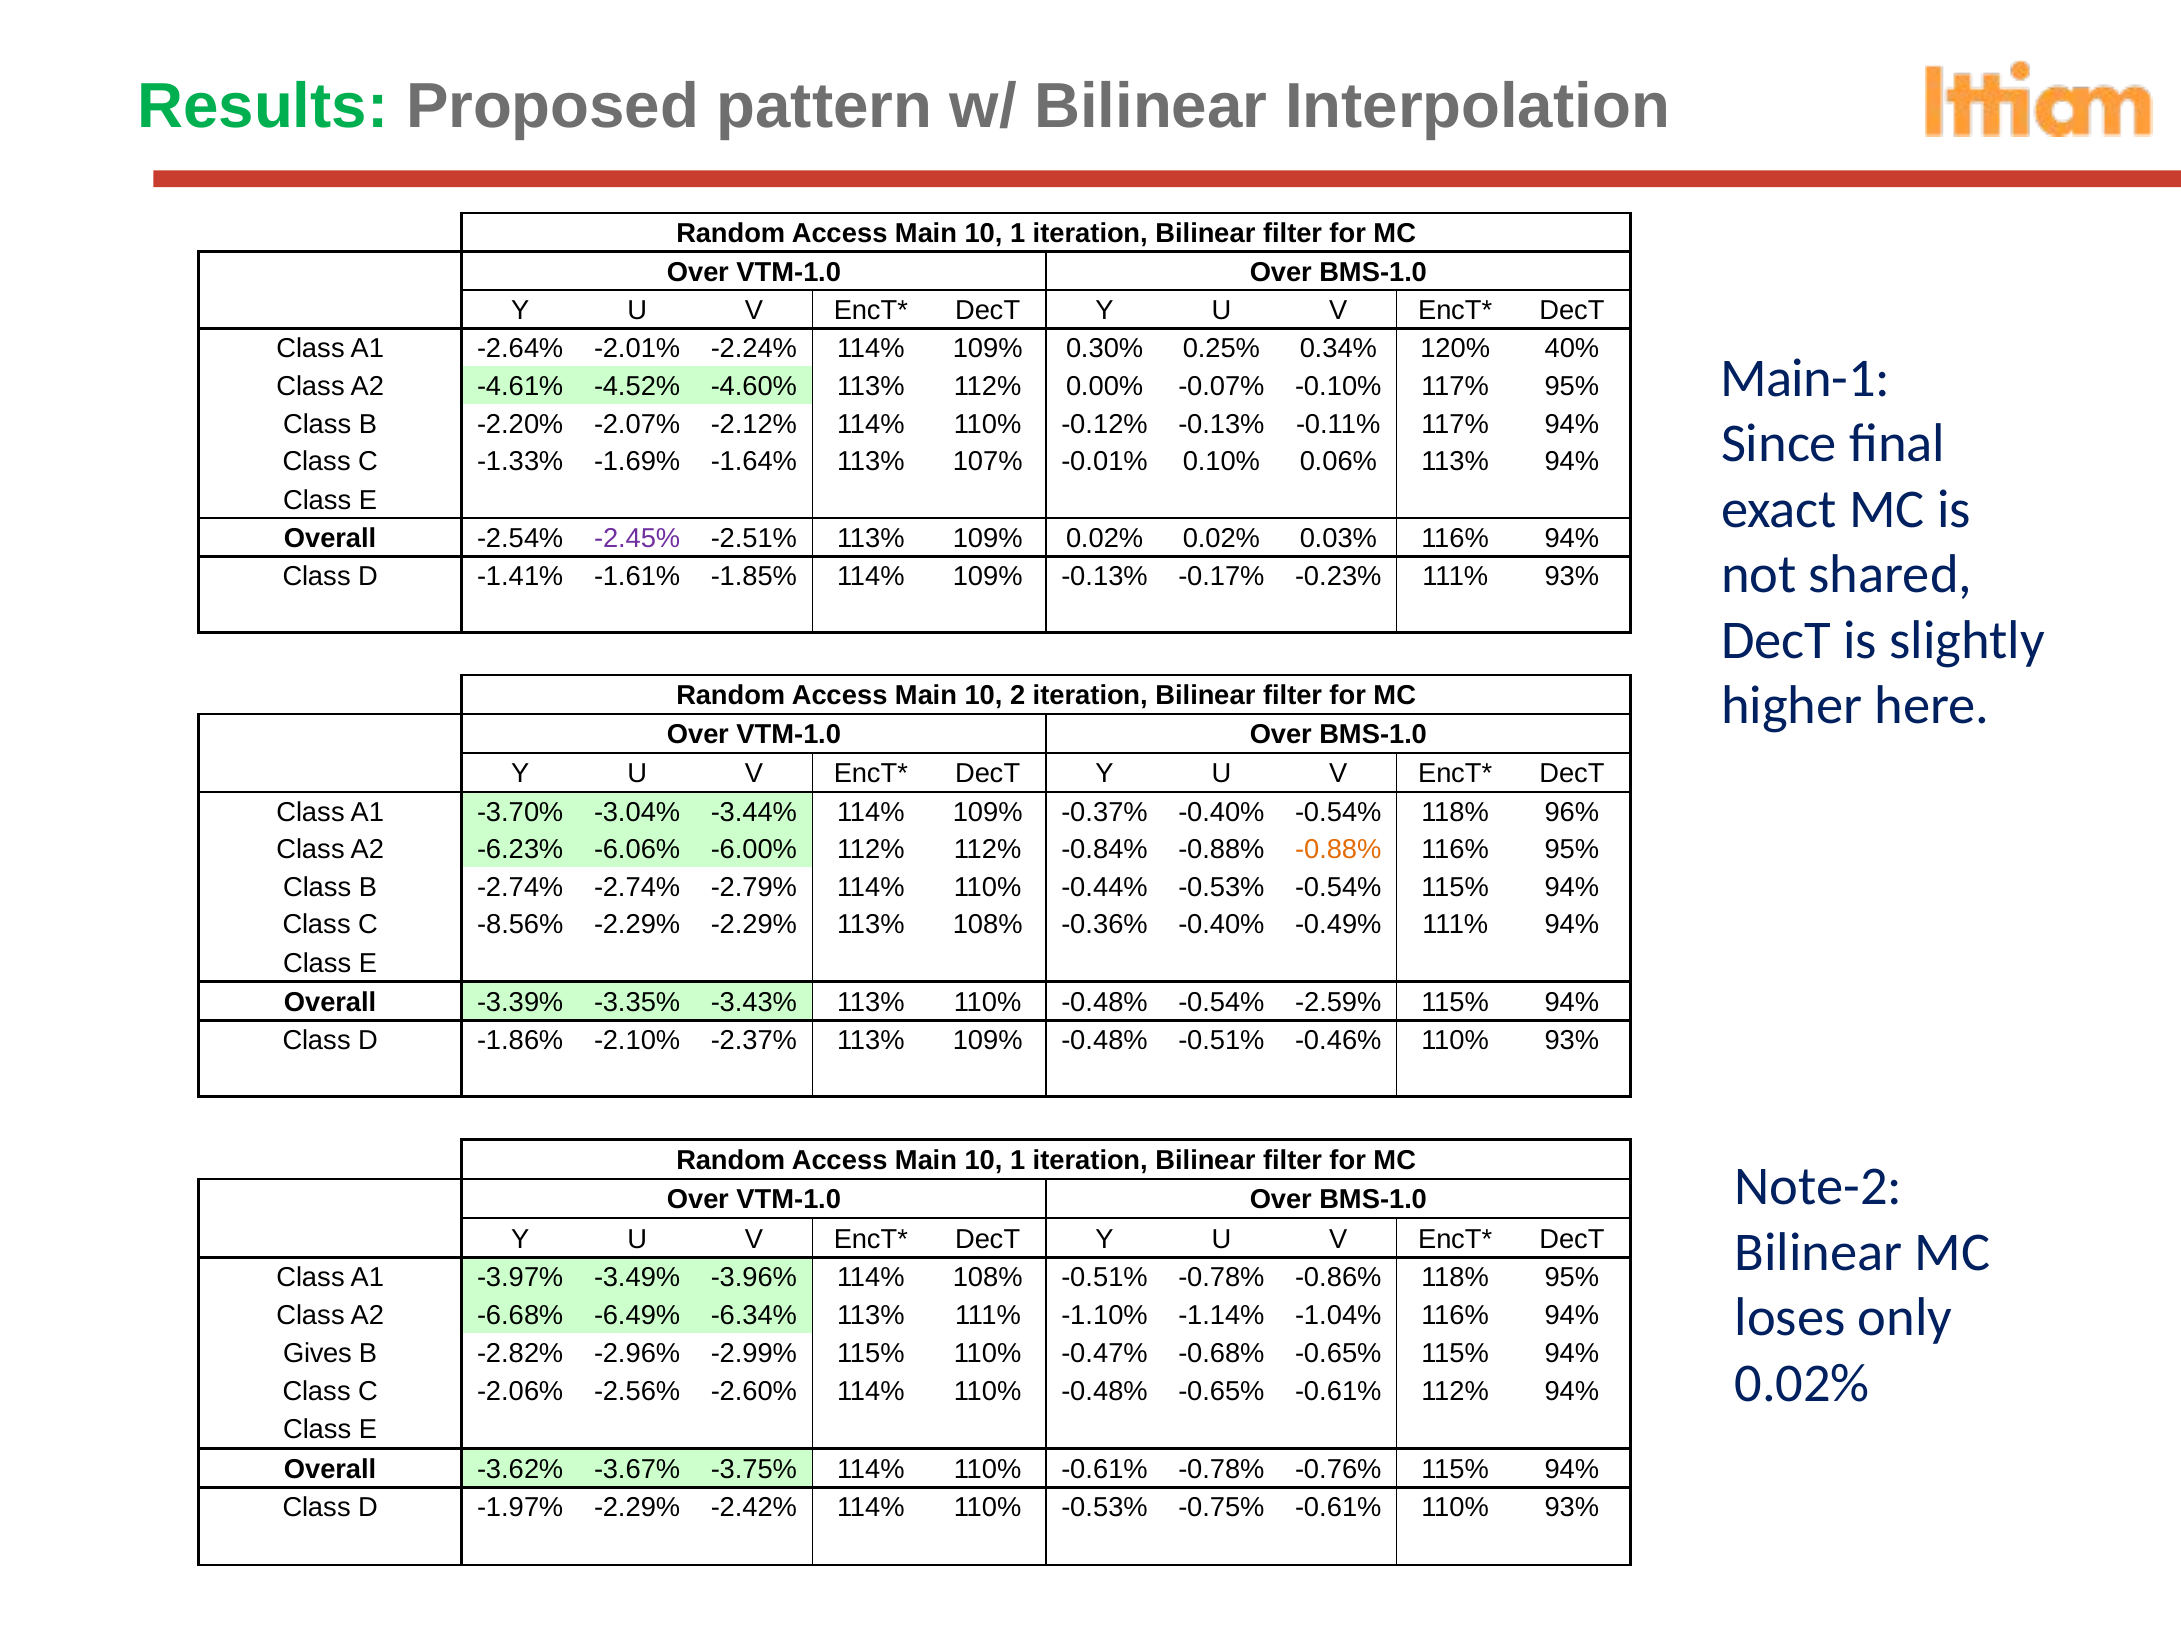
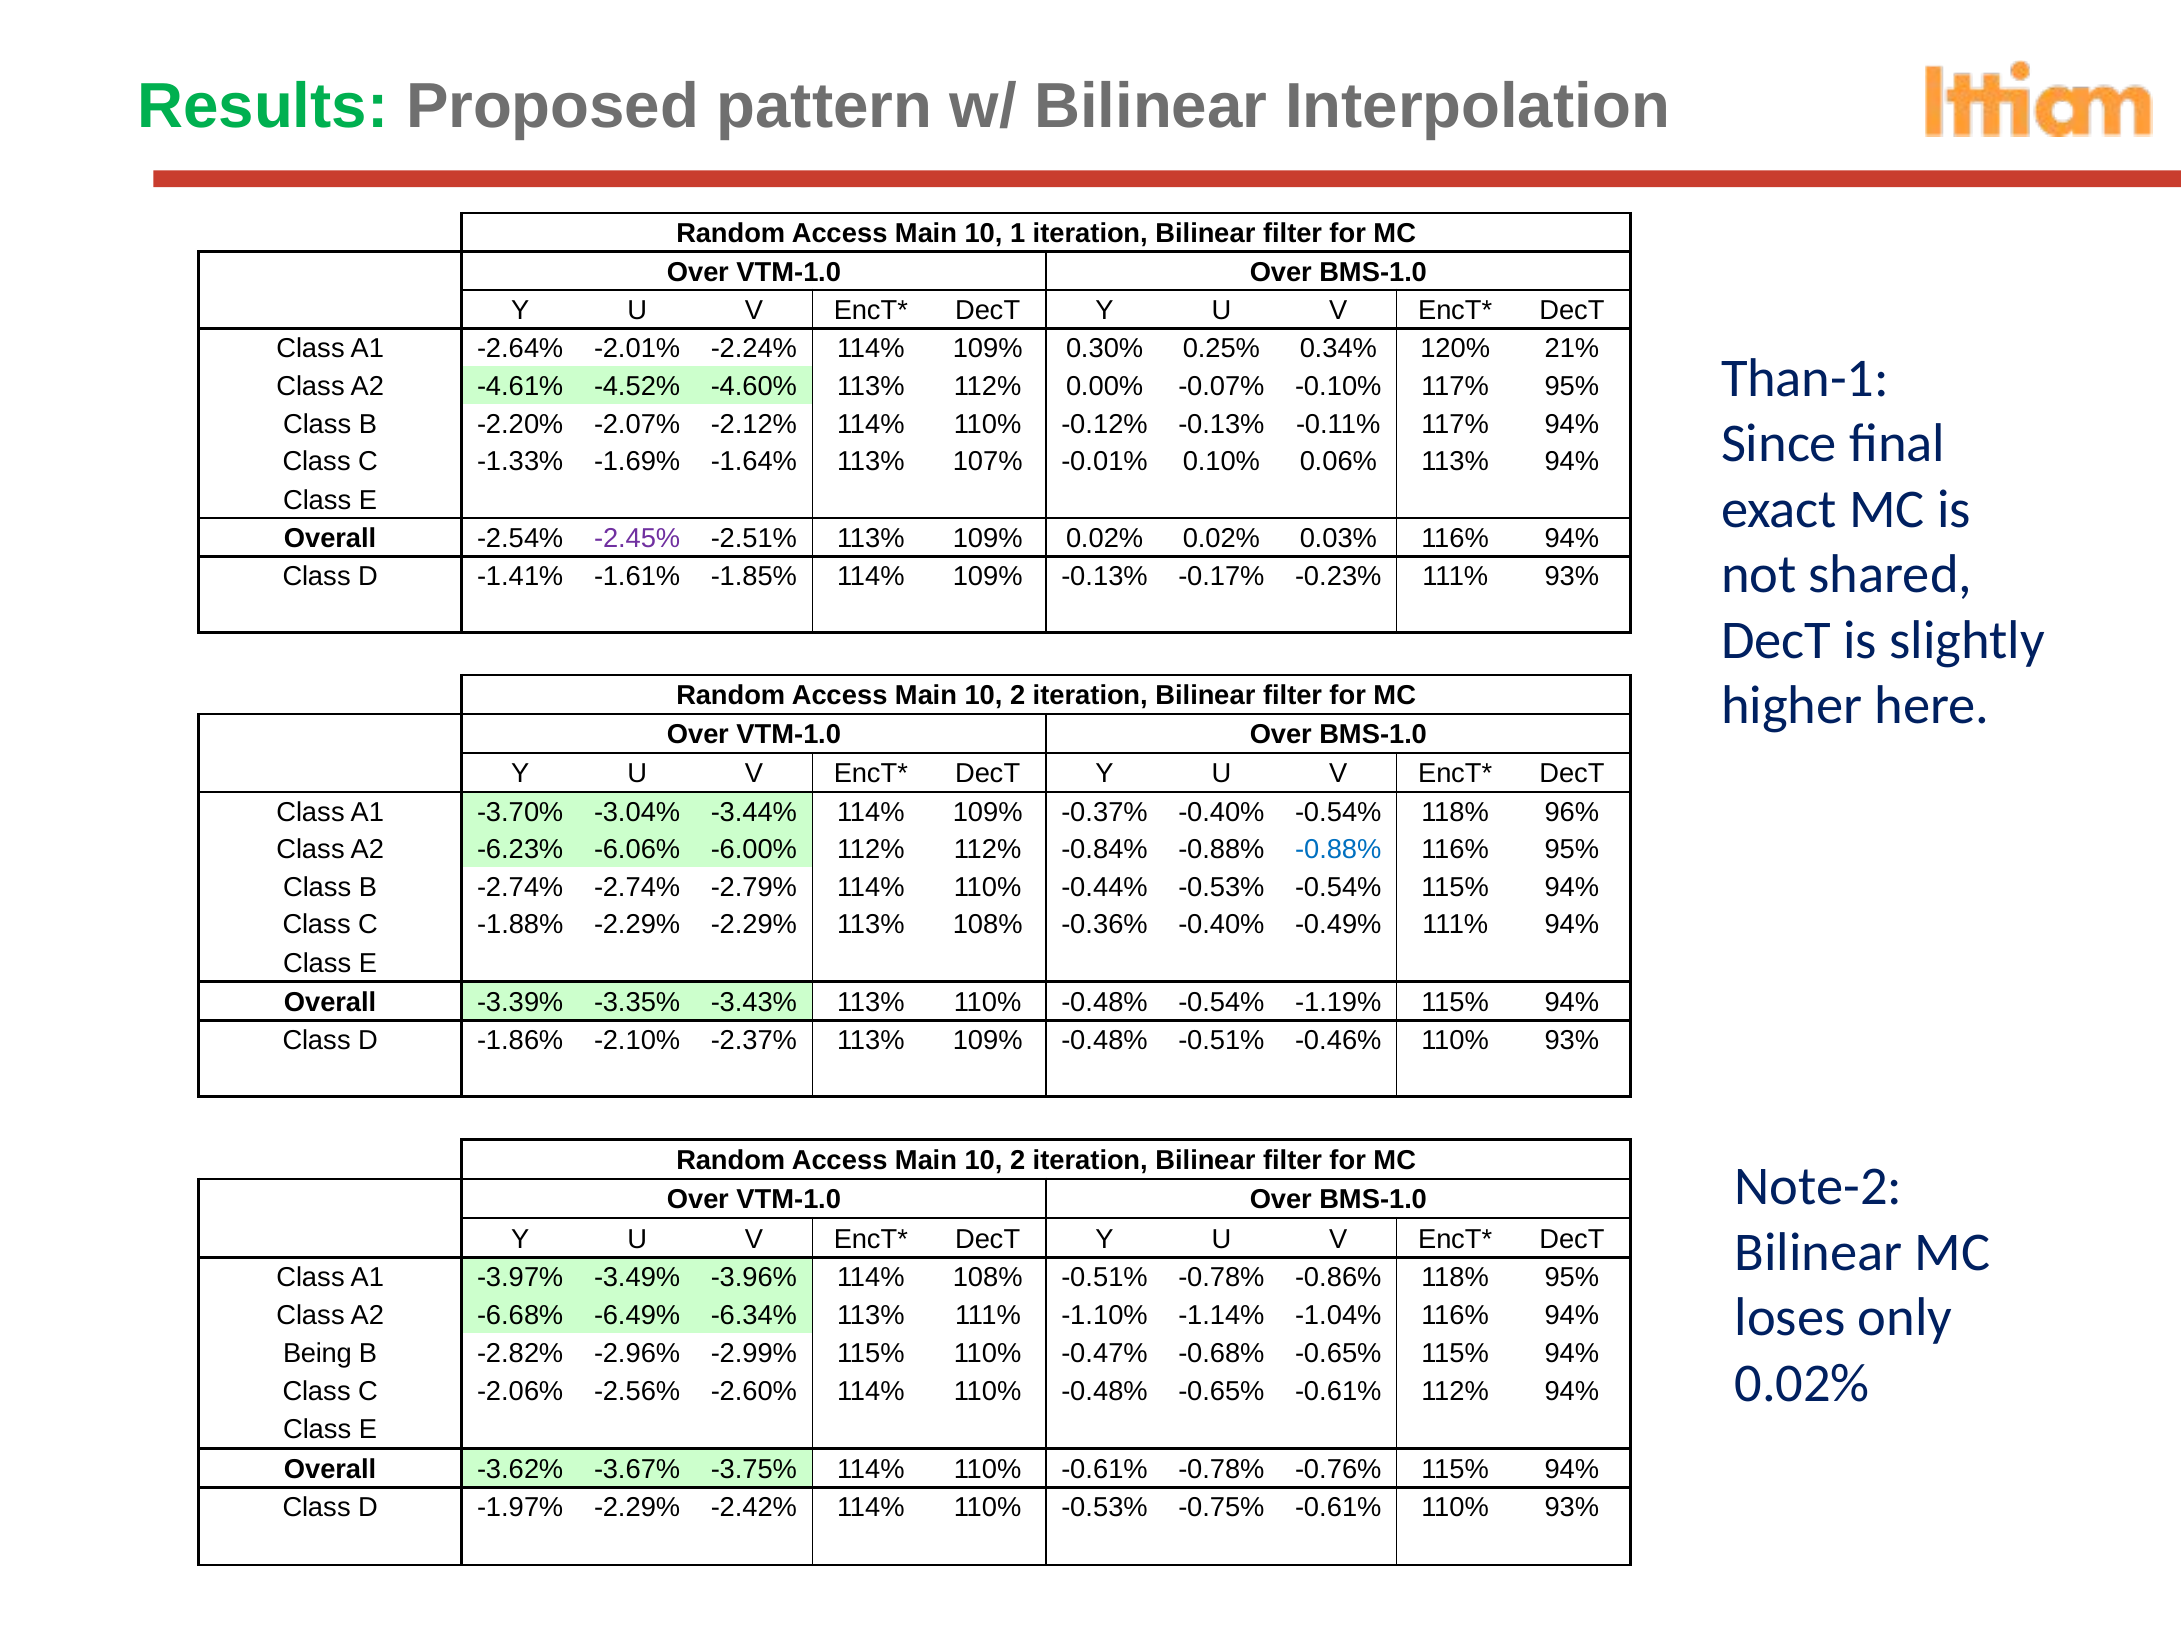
40%: 40% -> 21%
Main-1: Main-1 -> Than-1
-0.88% at (1338, 850) colour: orange -> blue
-8.56%: -8.56% -> -1.88%
-2.59%: -2.59% -> -1.19%
1 at (1018, 1160): 1 -> 2
Gives: Gives -> Being
